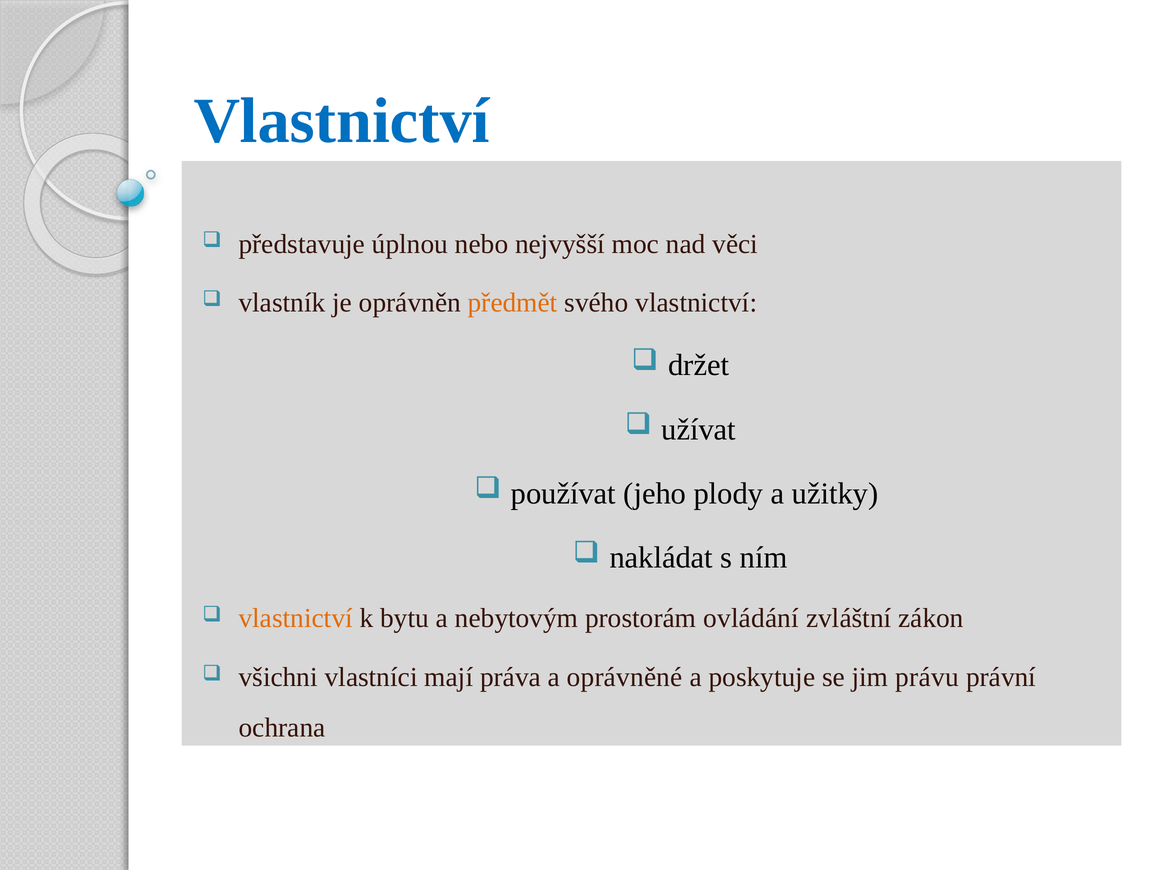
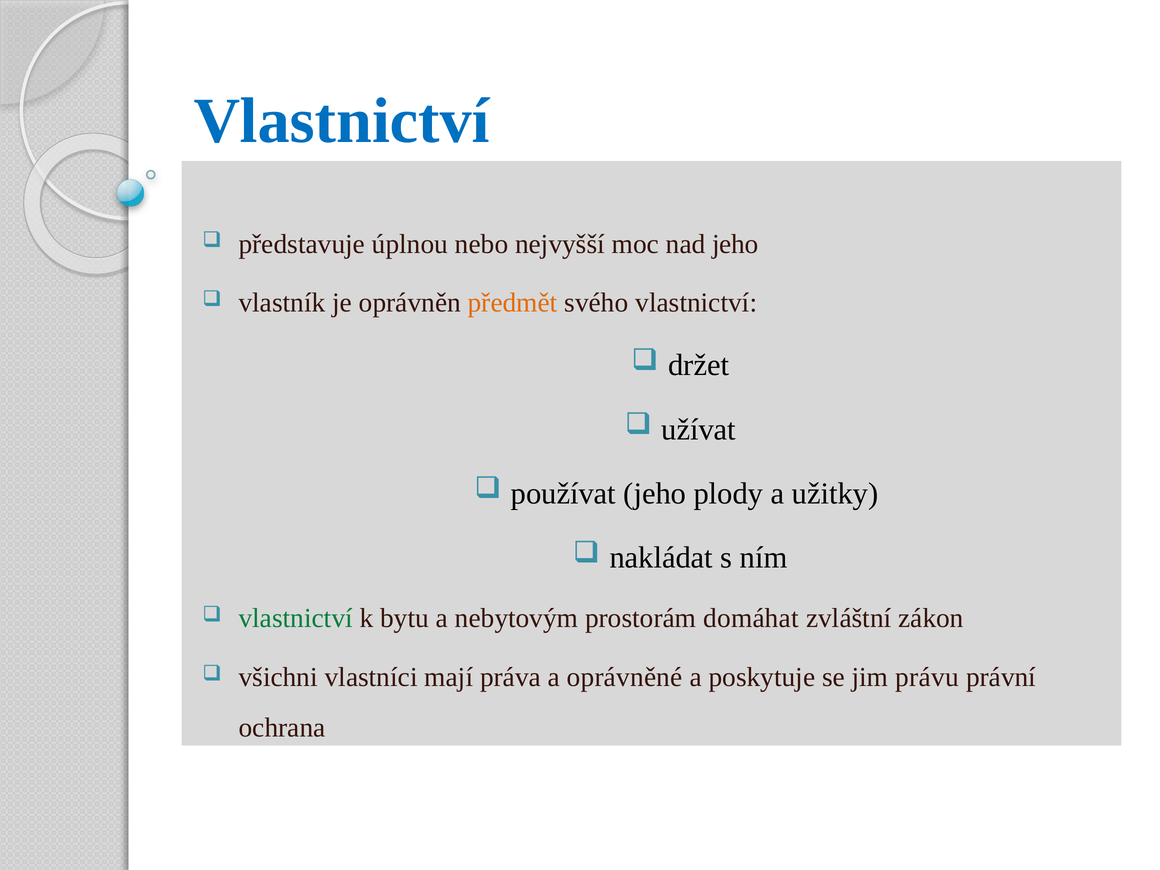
nad věci: věci -> jeho
vlastnictví at (296, 618) colour: orange -> green
ovládání: ovládání -> domáhat
